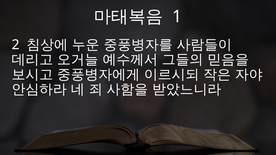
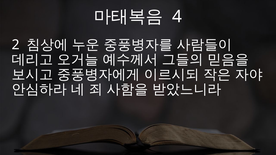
1: 1 -> 4
